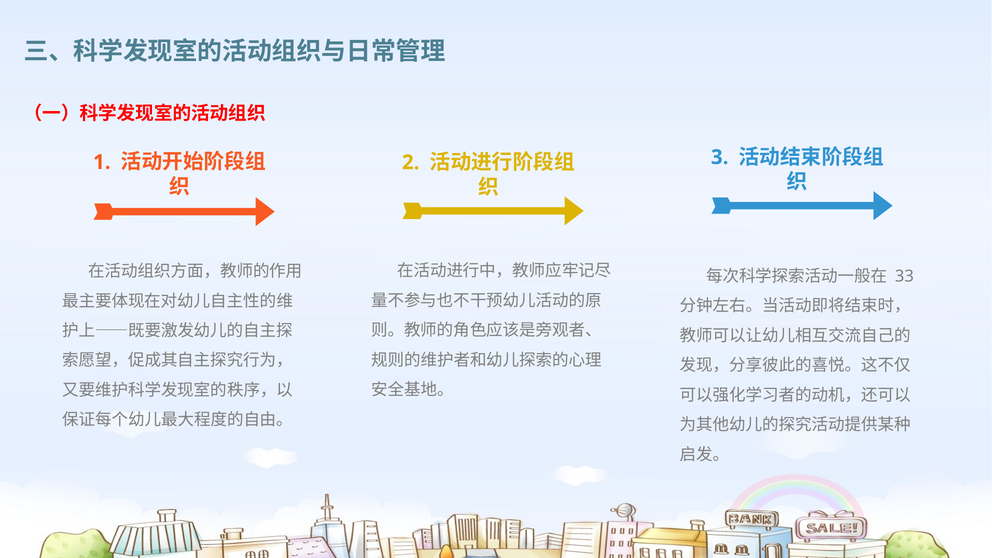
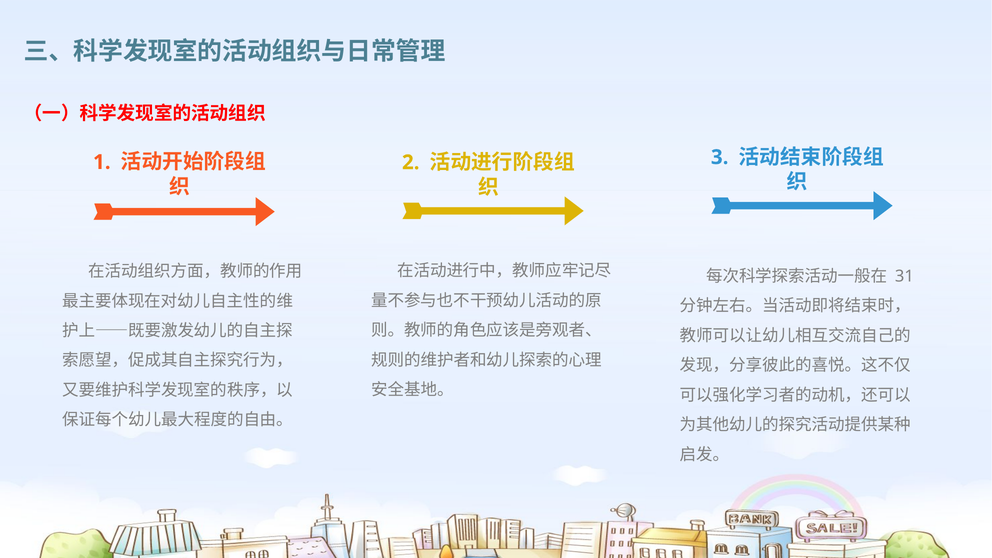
33: 33 -> 31
